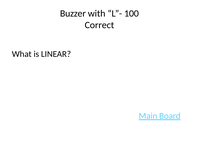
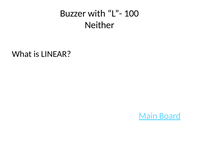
Correct: Correct -> Neither
